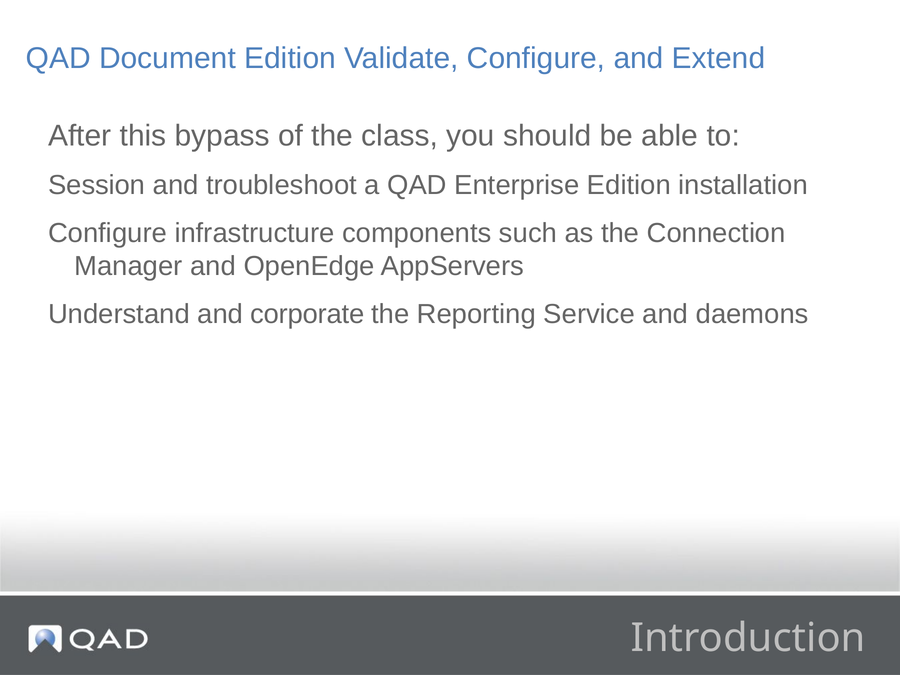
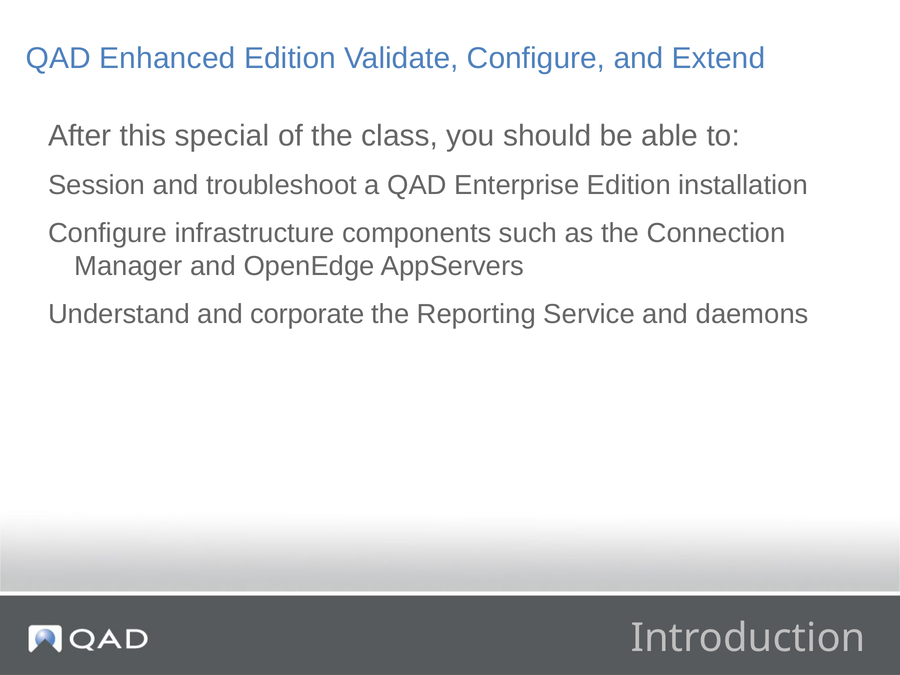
Document: Document -> Enhanced
bypass: bypass -> special
